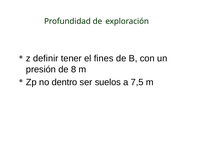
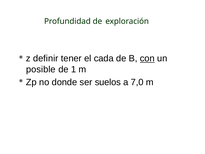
fines: fines -> cada
con underline: none -> present
presión: presión -> posible
8: 8 -> 1
dentro: dentro -> donde
7,5: 7,5 -> 7,0
